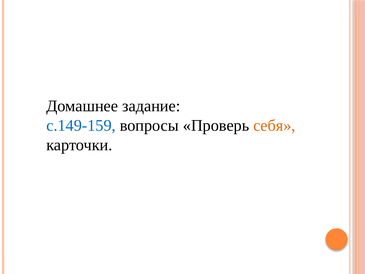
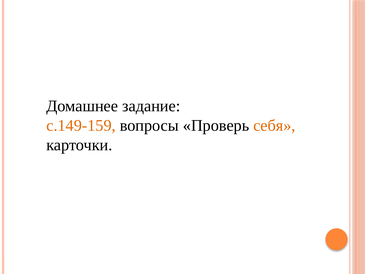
с.149-159 colour: blue -> orange
